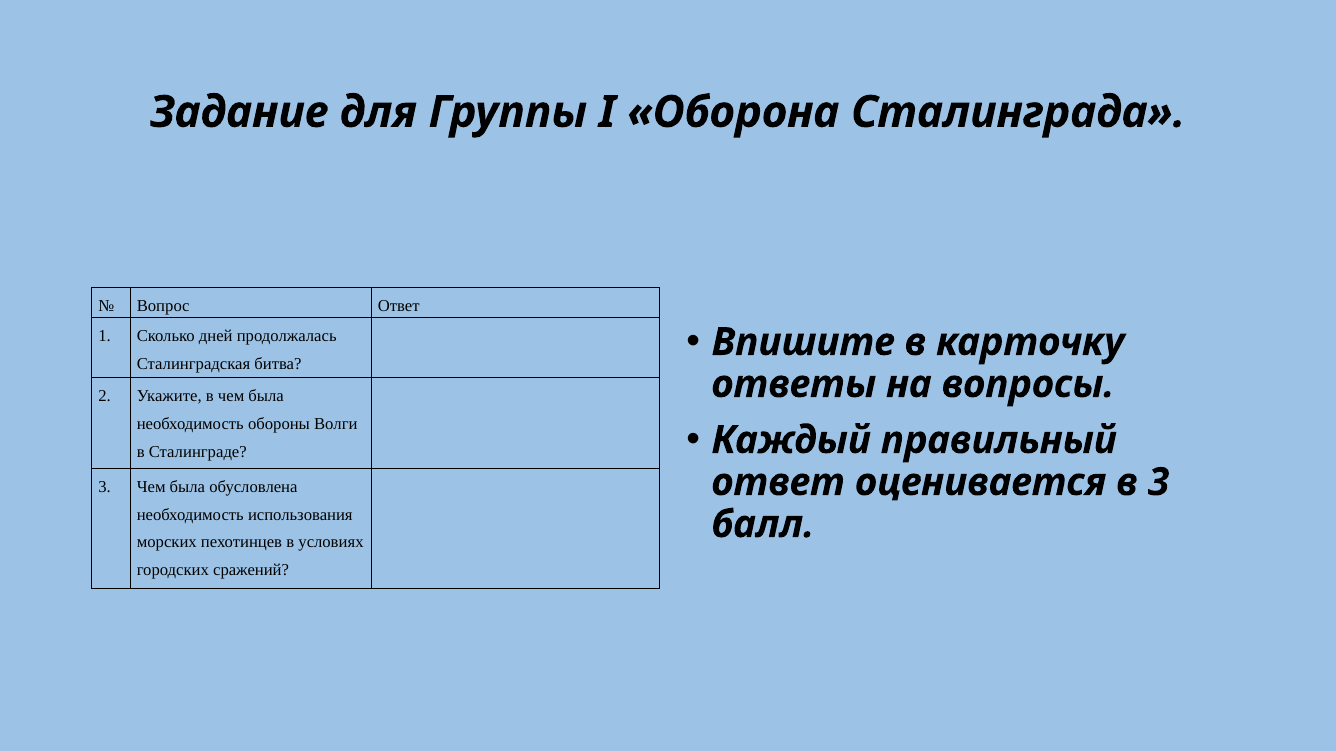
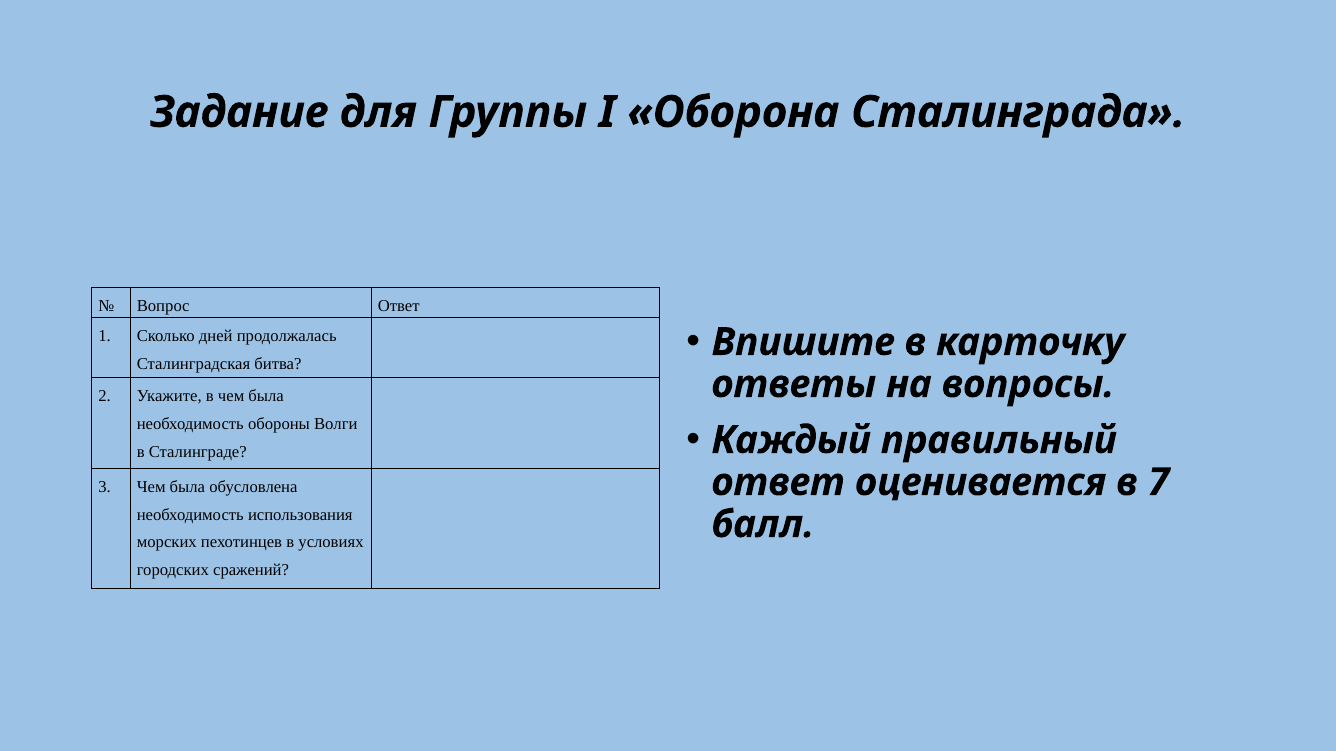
в 3: 3 -> 7
